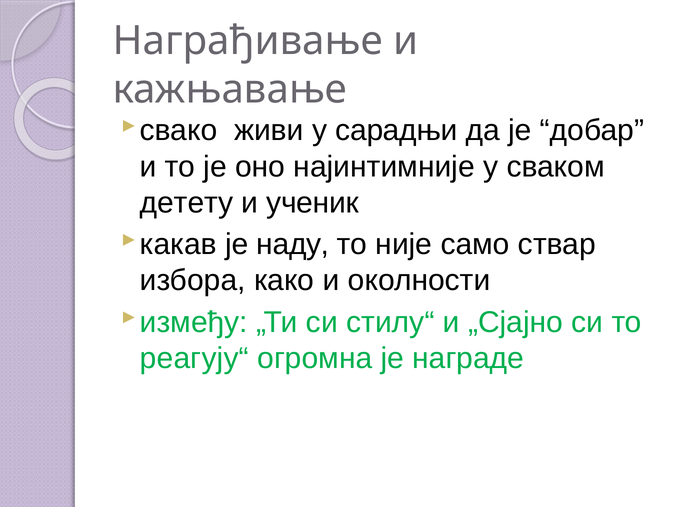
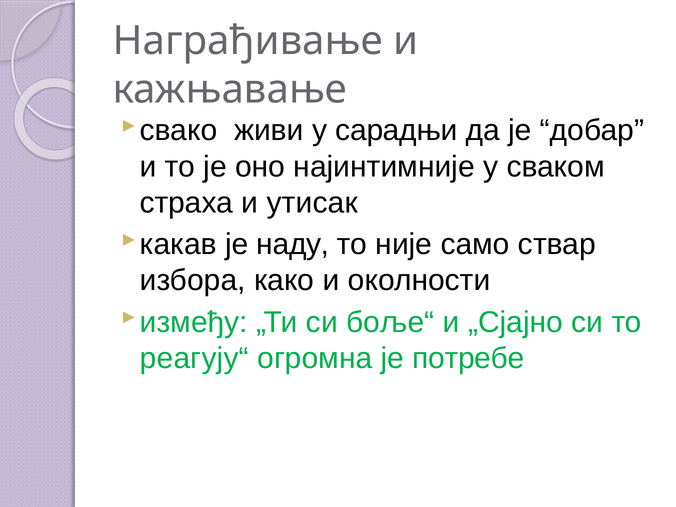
детету: детету -> страха
ученик: ученик -> утисак
стилу“: стилу“ -> боље“
награде: награде -> потребе
